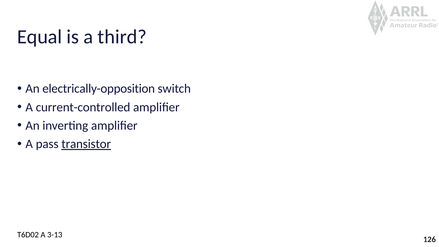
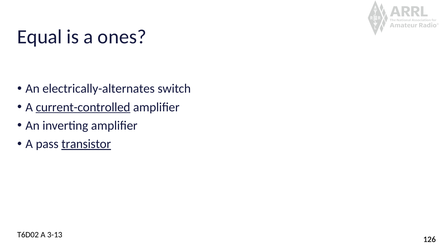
third: third -> ones
electrically-opposition: electrically-opposition -> electrically-alternates
current-controlled underline: none -> present
